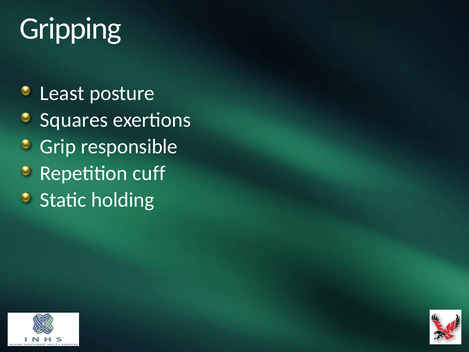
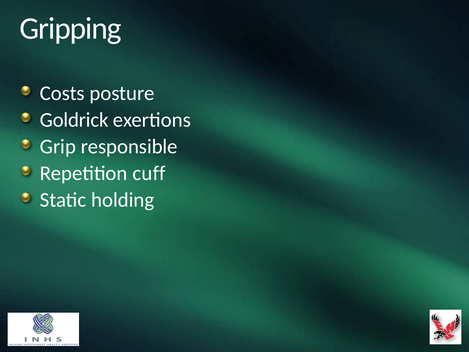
Least: Least -> Costs
Squares: Squares -> Goldrick
